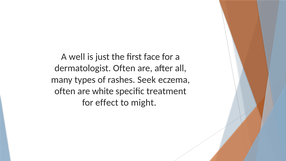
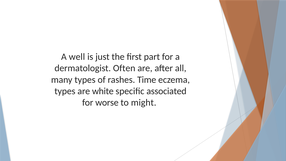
face: face -> part
Seek: Seek -> Time
often at (65, 91): often -> types
treatment: treatment -> associated
effect: effect -> worse
